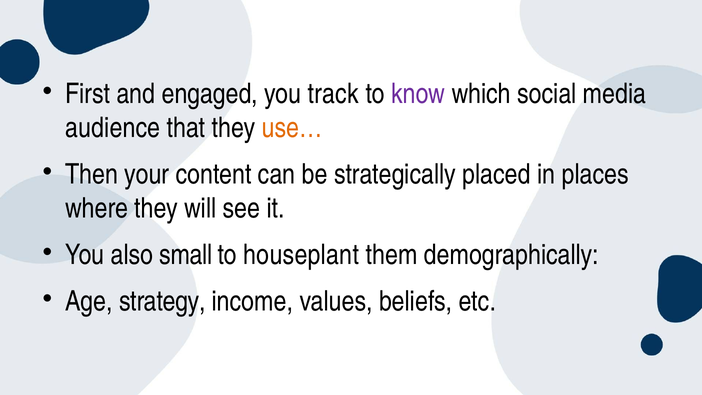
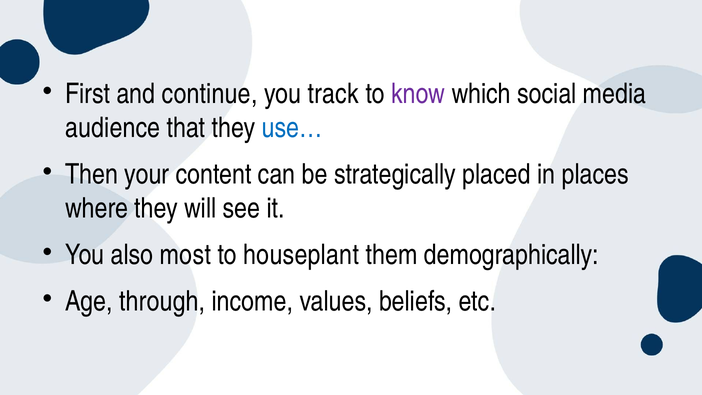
engaged: engaged -> continue
use… colour: orange -> blue
small: small -> most
strategy: strategy -> through
